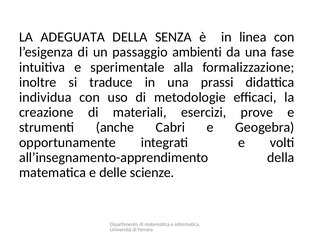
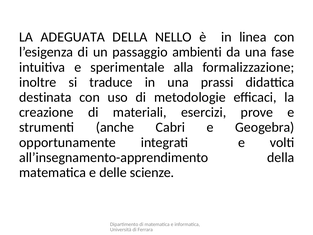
SENZA: SENZA -> NELLO
individua: individua -> destinata
